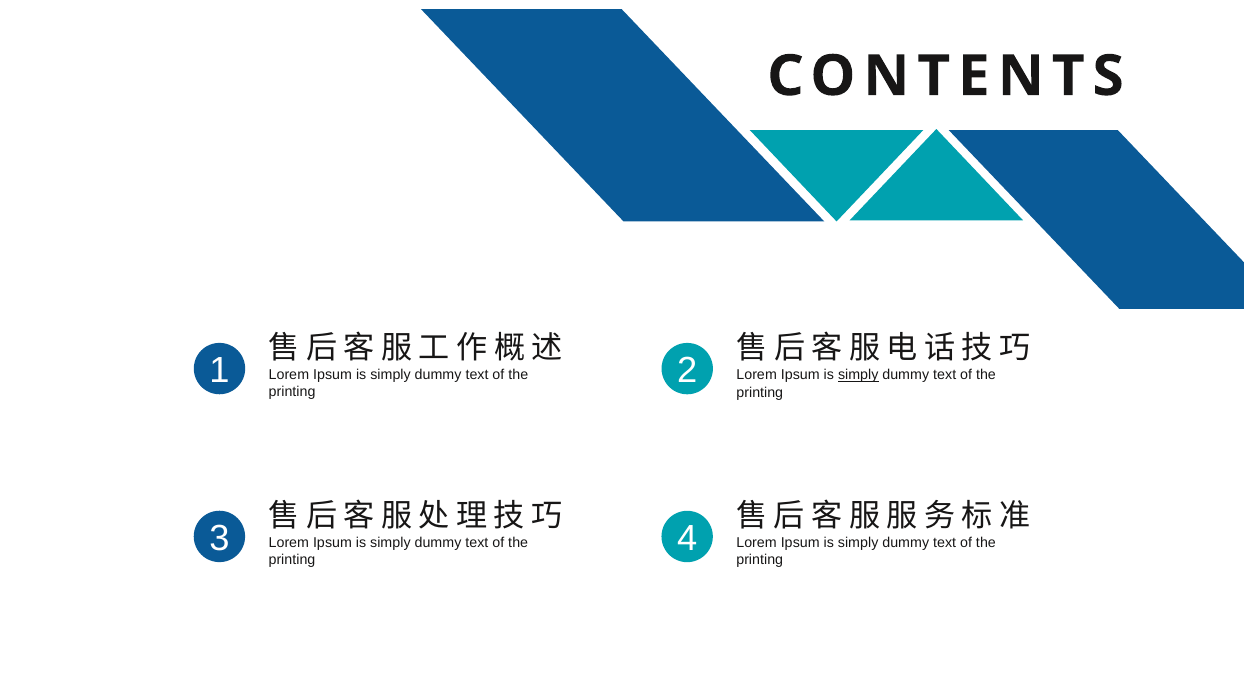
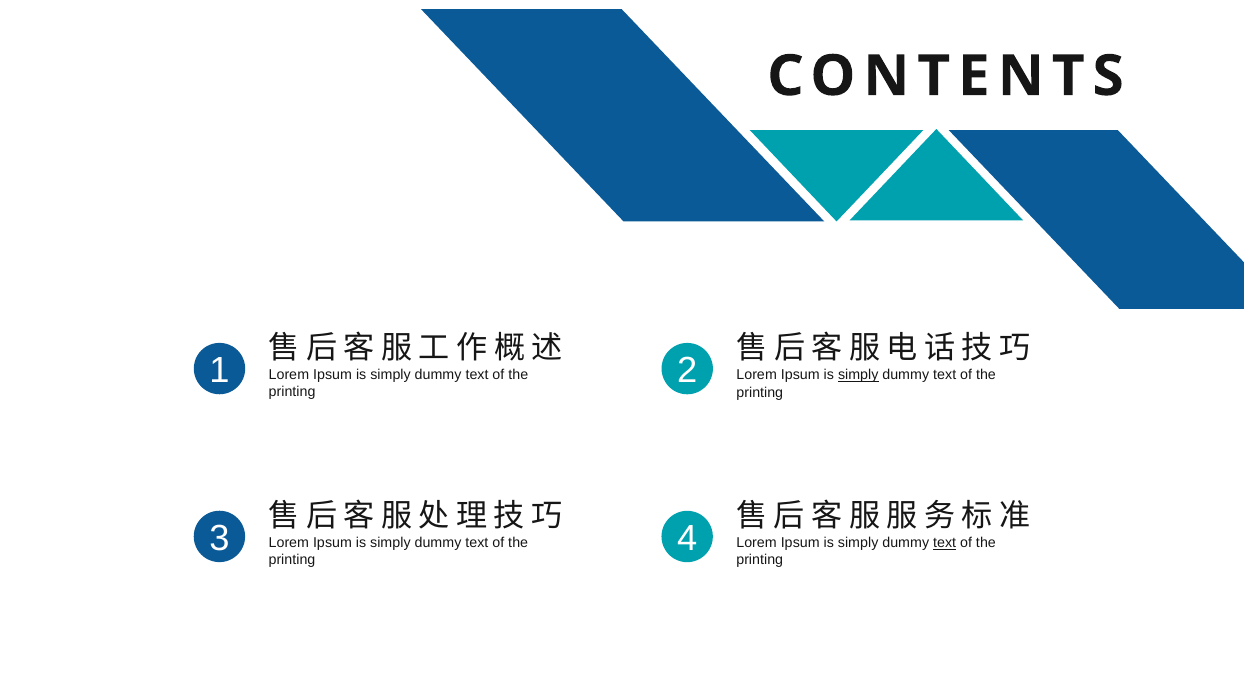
text at (945, 543) underline: none -> present
